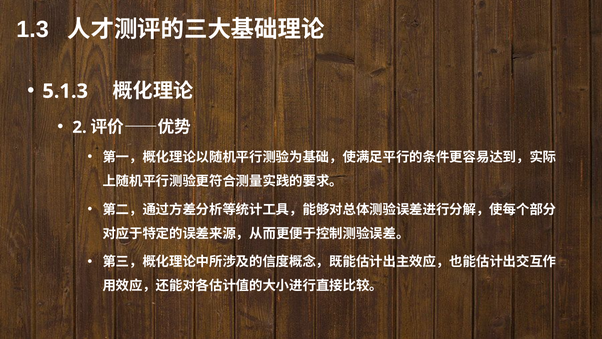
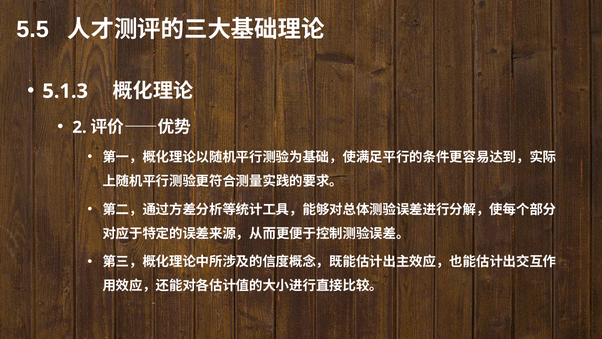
1.3: 1.3 -> 5.5
